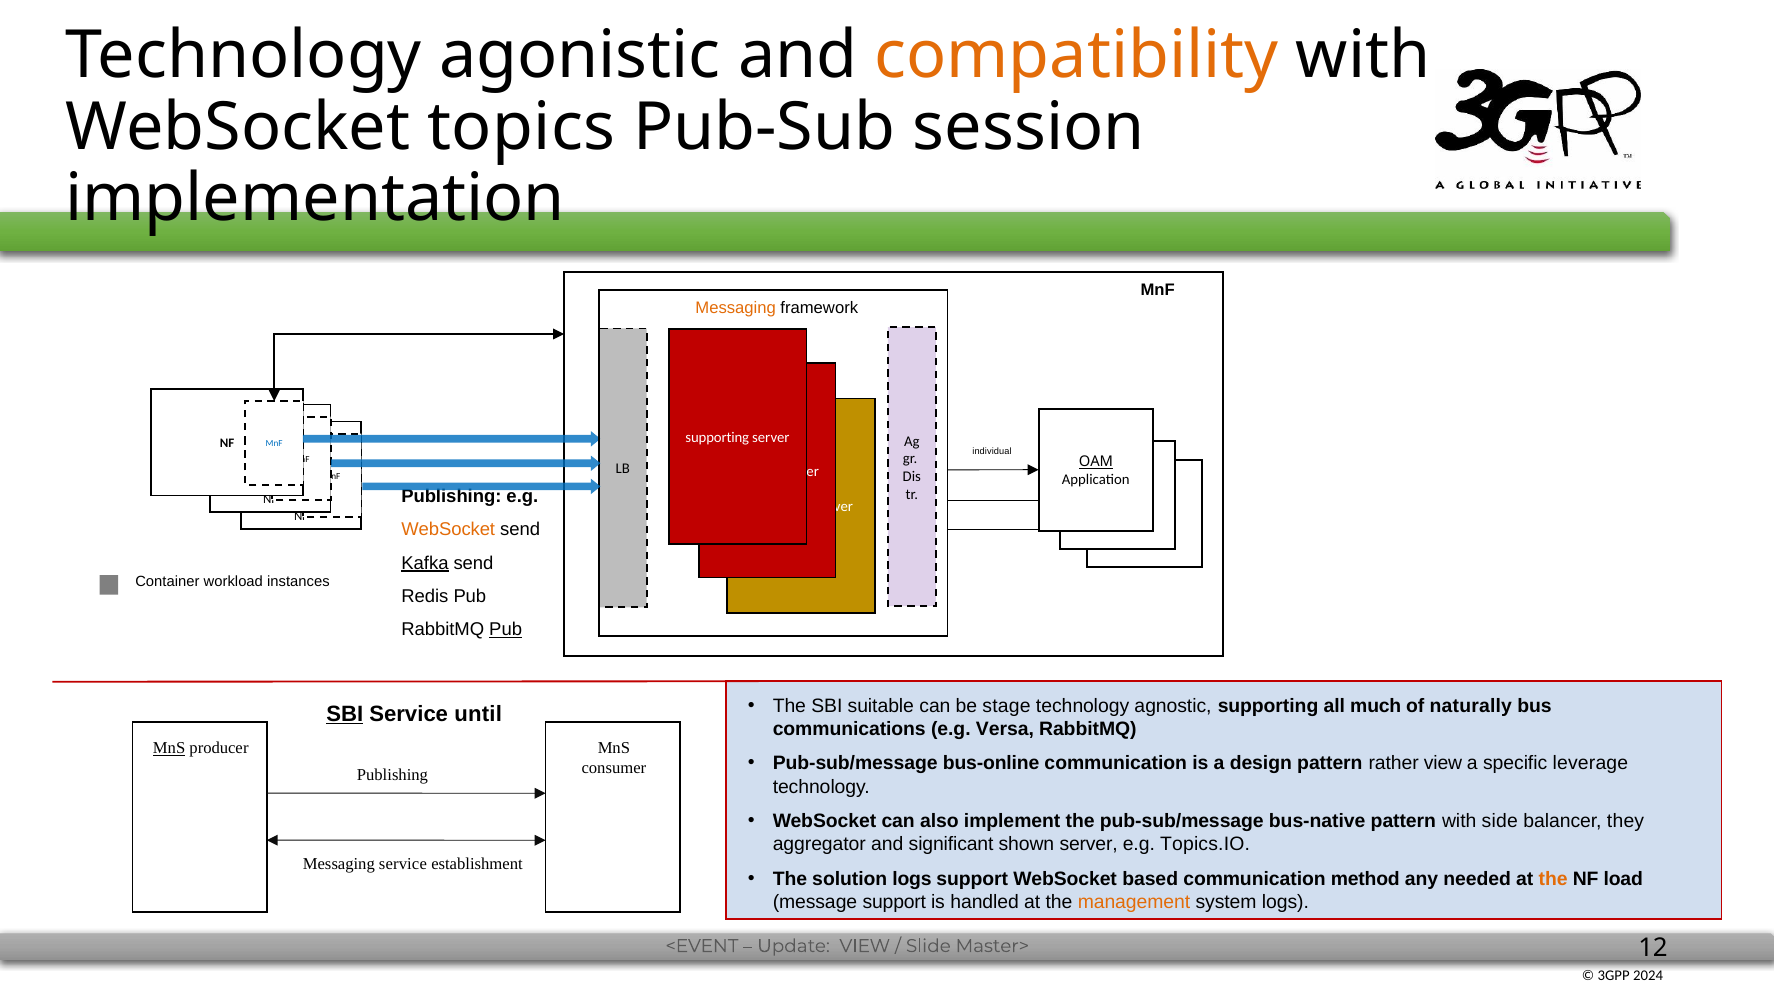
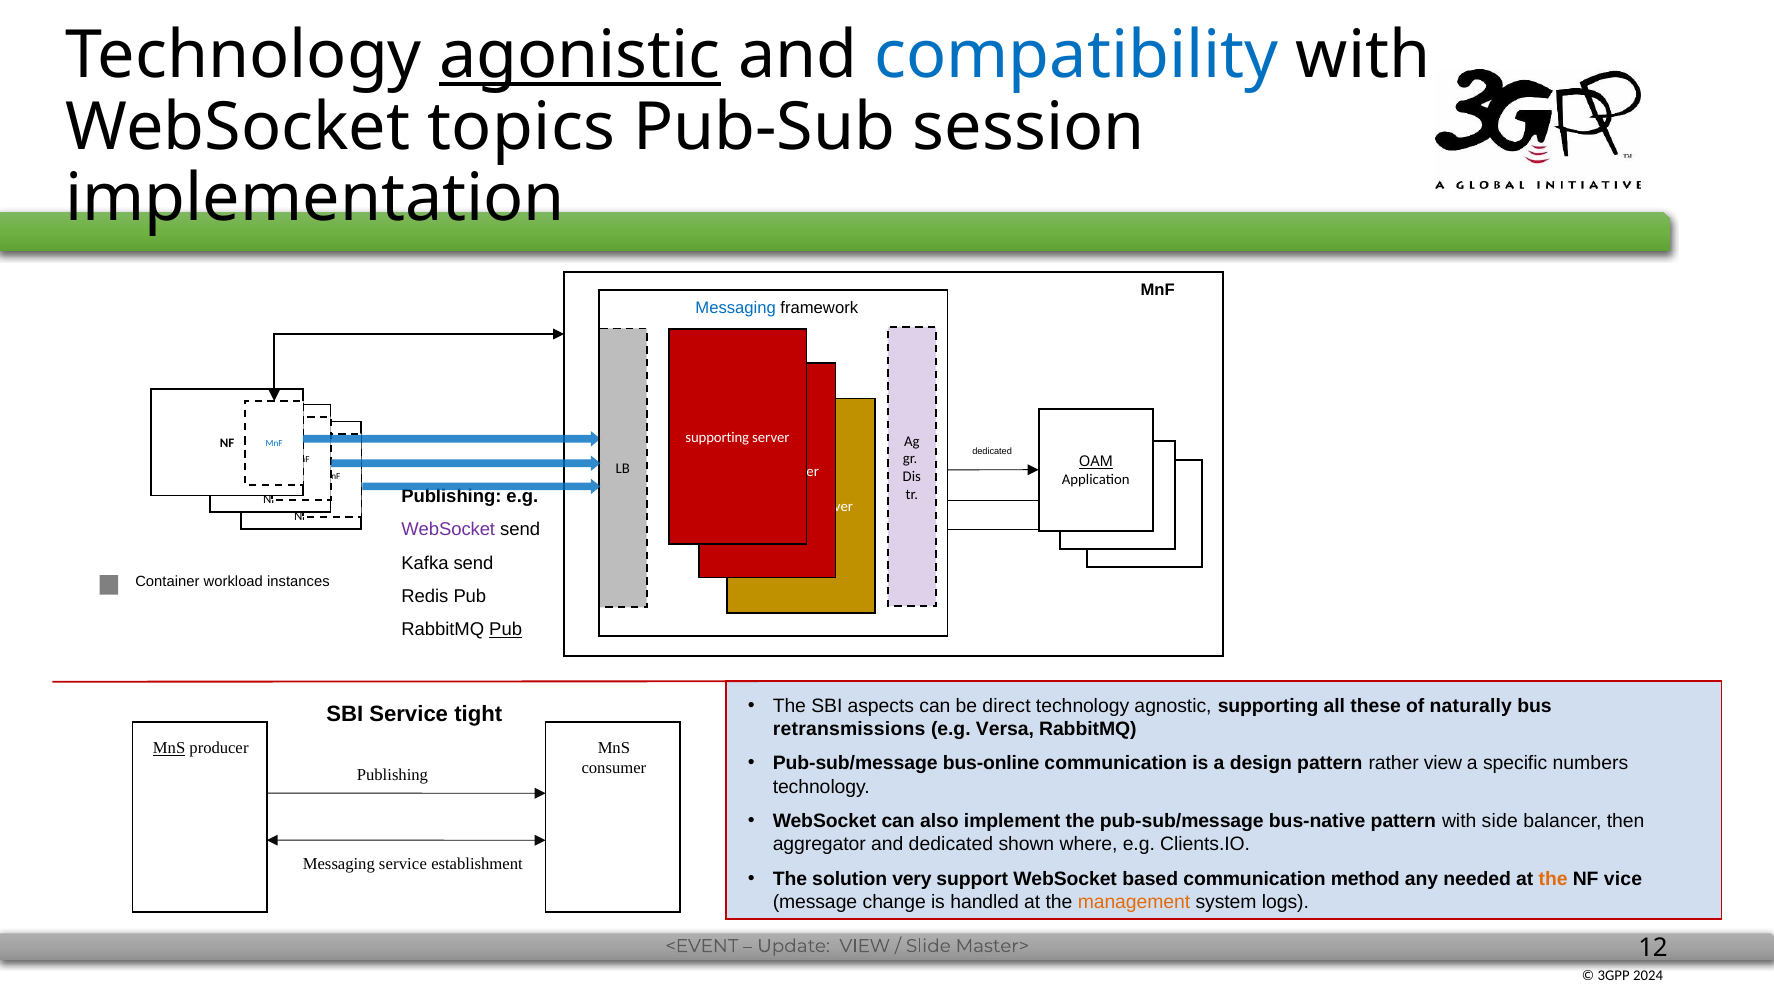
agonistic underline: none -> present
compatibility colour: orange -> blue
Messaging at (736, 308) colour: orange -> blue
individual at (992, 451): individual -> dedicated
WebSocket at (448, 530) colour: orange -> purple
Kafka underline: present -> none
SBI at (345, 714) underline: present -> none
until: until -> tight
suitable: suitable -> aspects
stage: stage -> direct
much: much -> these
communications: communications -> retransmissions
leverage: leverage -> numbers
they: they -> then
and significant: significant -> dedicated
shown server: server -> where
Topics.IO: Topics.IO -> Clients.IO
solution logs: logs -> very
load: load -> vice
message support: support -> change
